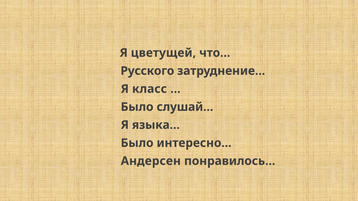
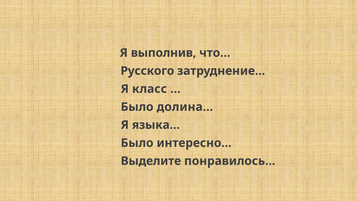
цветущей: цветущей -> выполнив
слушай…: слушай… -> долина…
Андерсен: Андерсен -> Выделите
